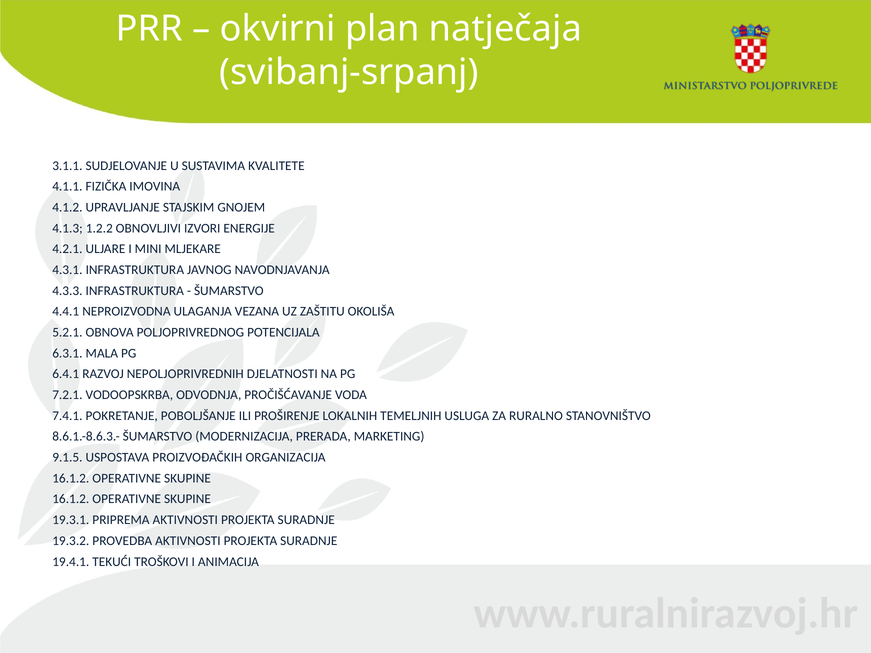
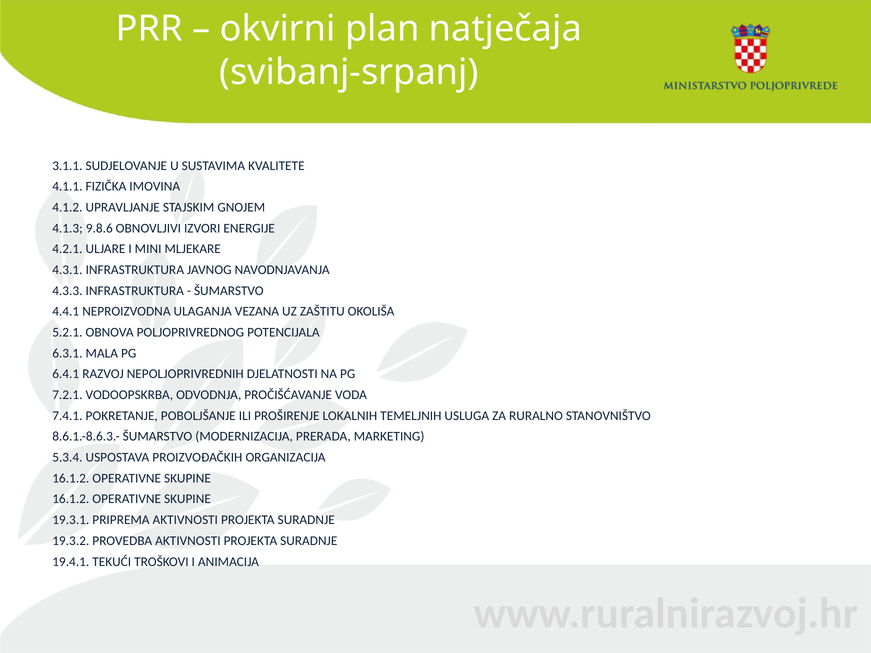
1.2.2: 1.2.2 -> 9.8.6
9.1.5: 9.1.5 -> 5.3.4
